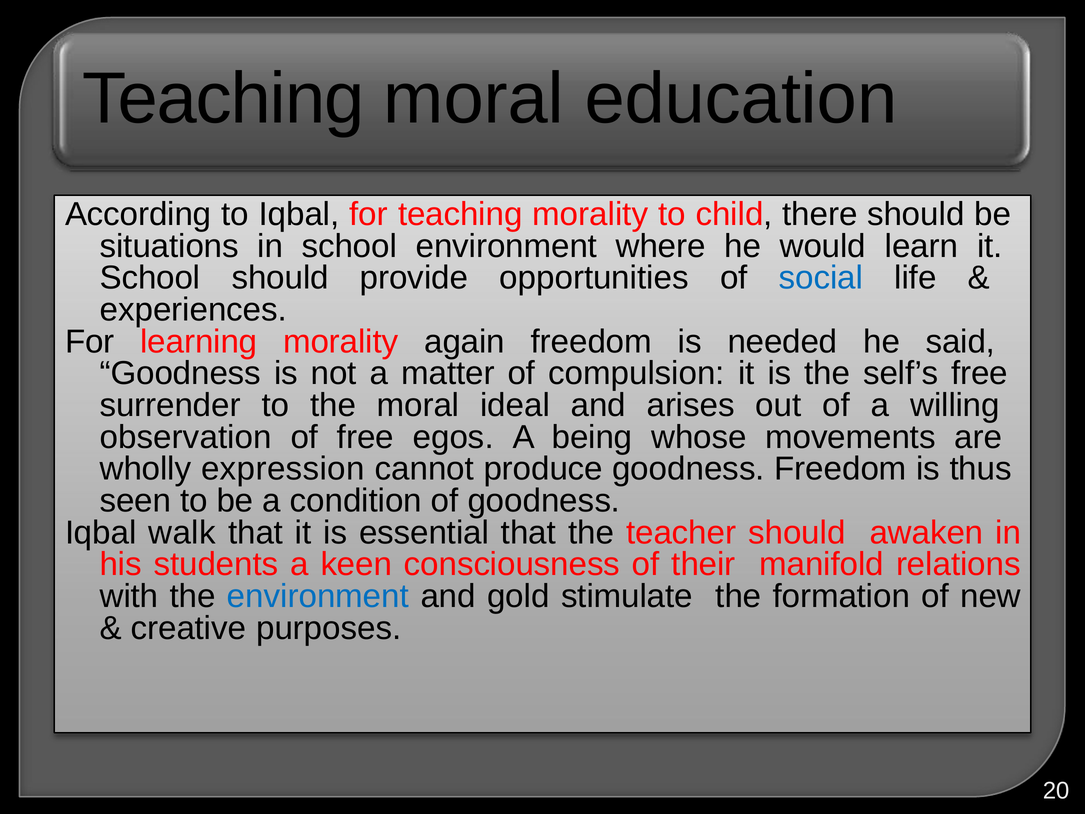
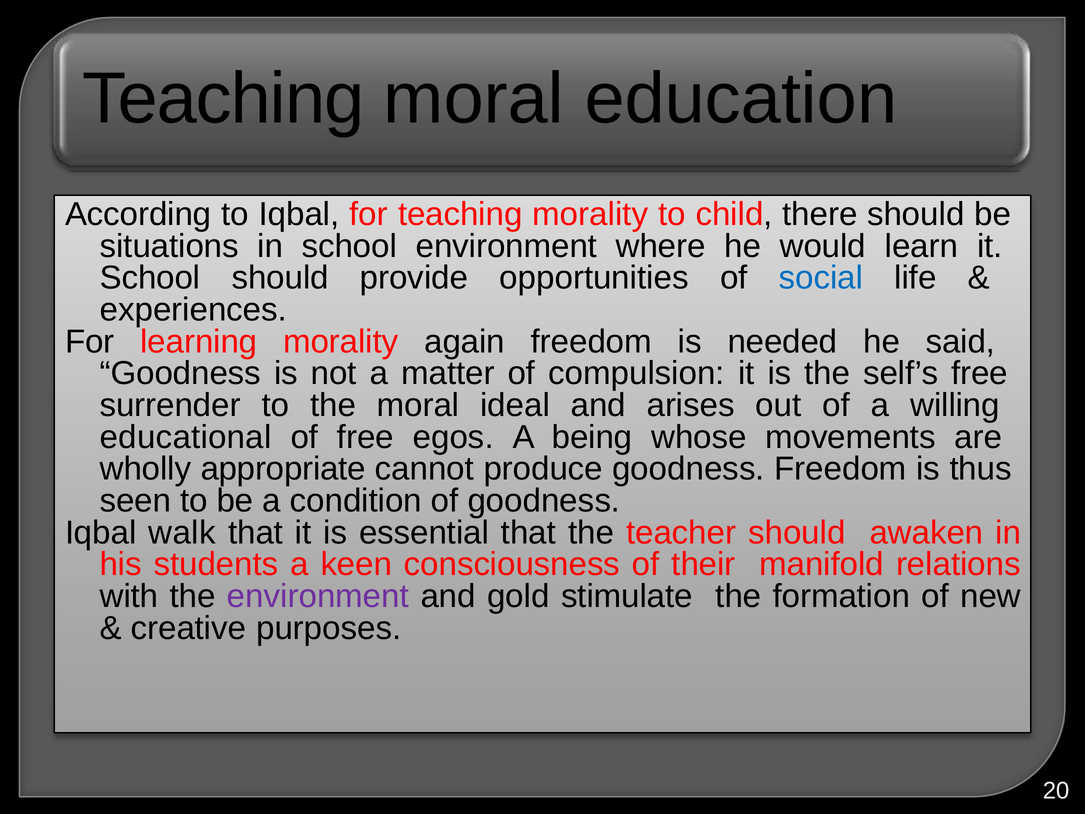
observation: observation -> educational
expression: expression -> appropriate
environment at (318, 596) colour: blue -> purple
